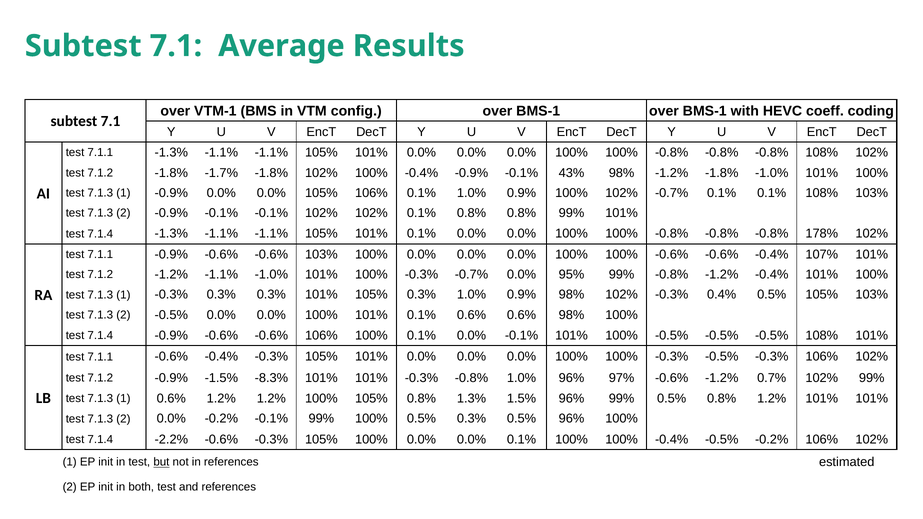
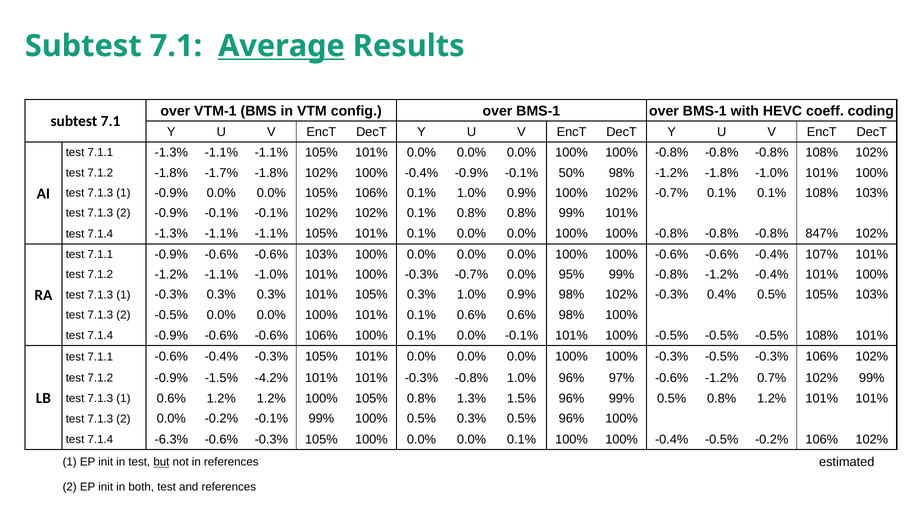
Average underline: none -> present
43%: 43% -> 50%
178%: 178% -> 847%
-8.3%: -8.3% -> -4.2%
-2.2%: -2.2% -> -6.3%
